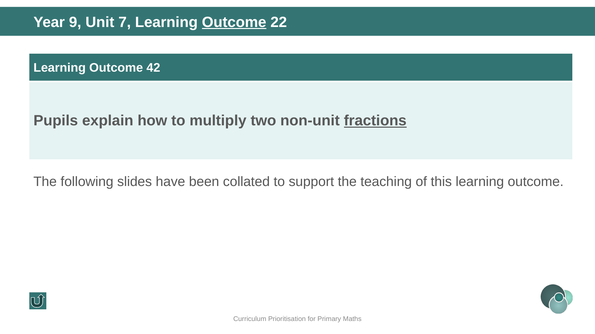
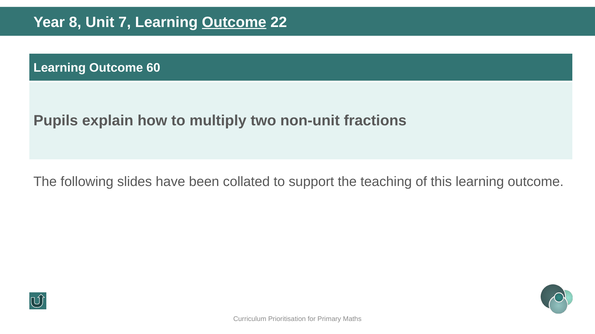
9: 9 -> 8
42: 42 -> 60
fractions underline: present -> none
